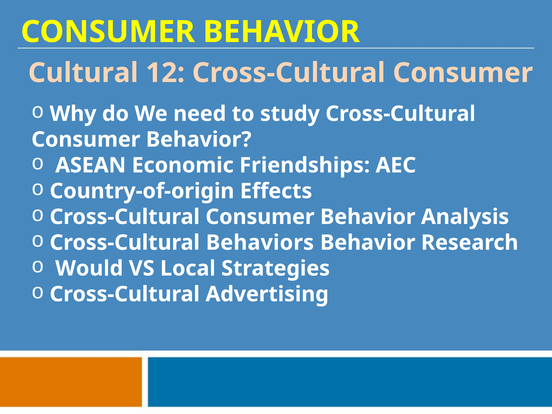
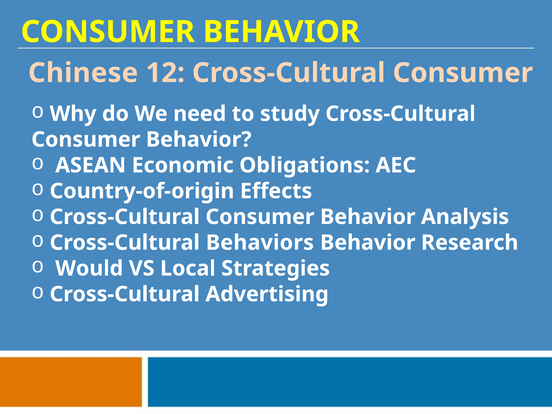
Cultural: Cultural -> Chinese
Friendships: Friendships -> Obligations
